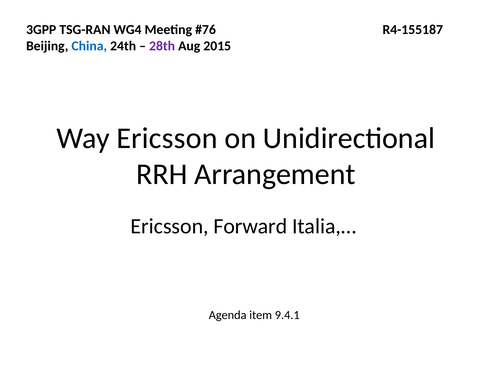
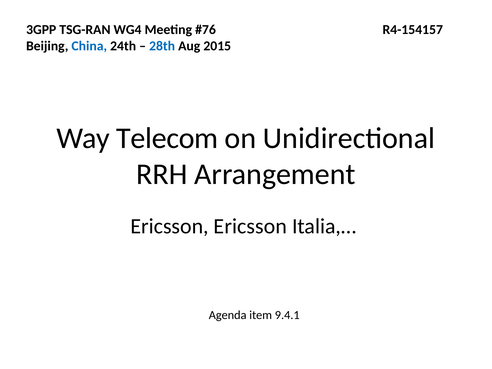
R4-155187: R4-155187 -> R4-154157
28th colour: purple -> blue
Way Ericsson: Ericsson -> Telecom
Ericsson Forward: Forward -> Ericsson
